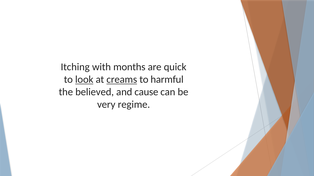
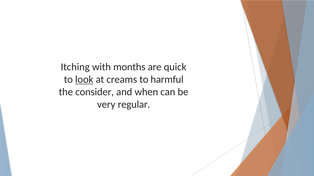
creams underline: present -> none
believed: believed -> consider
cause: cause -> when
regime: regime -> regular
